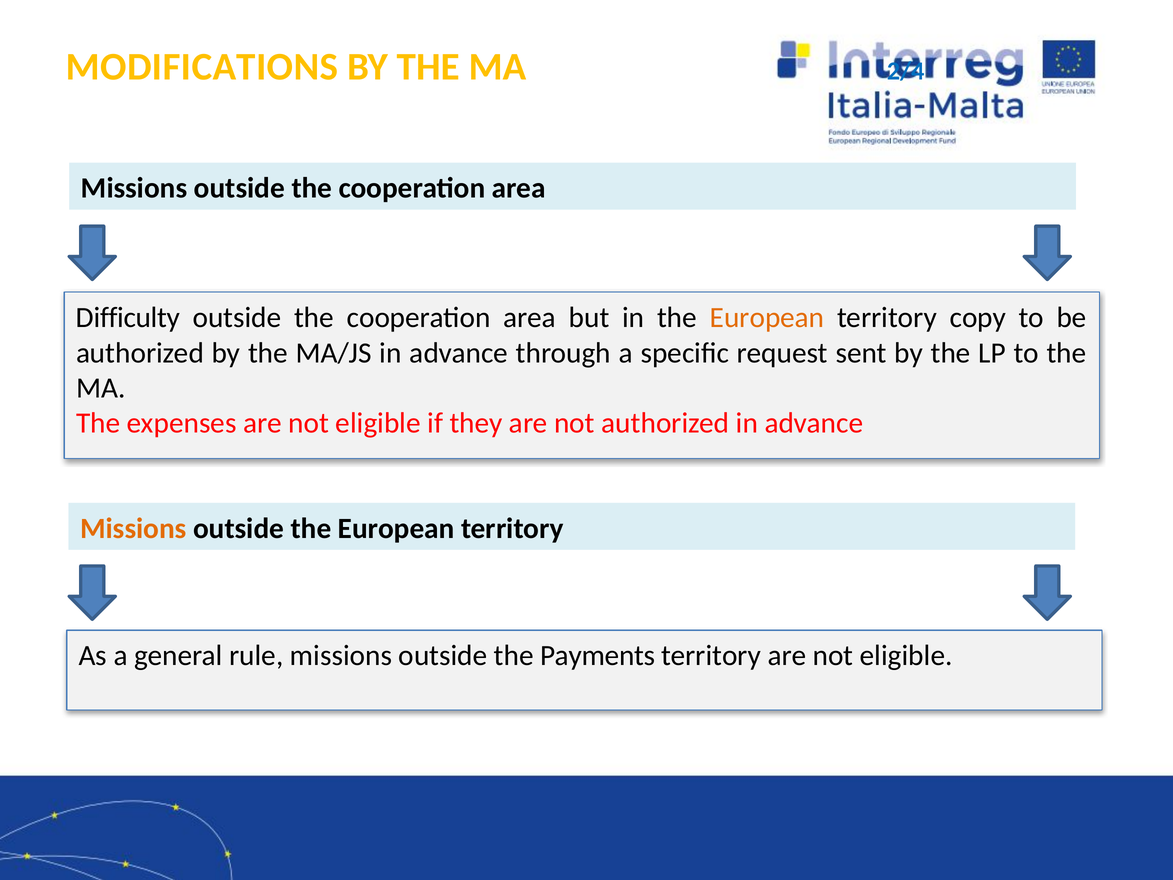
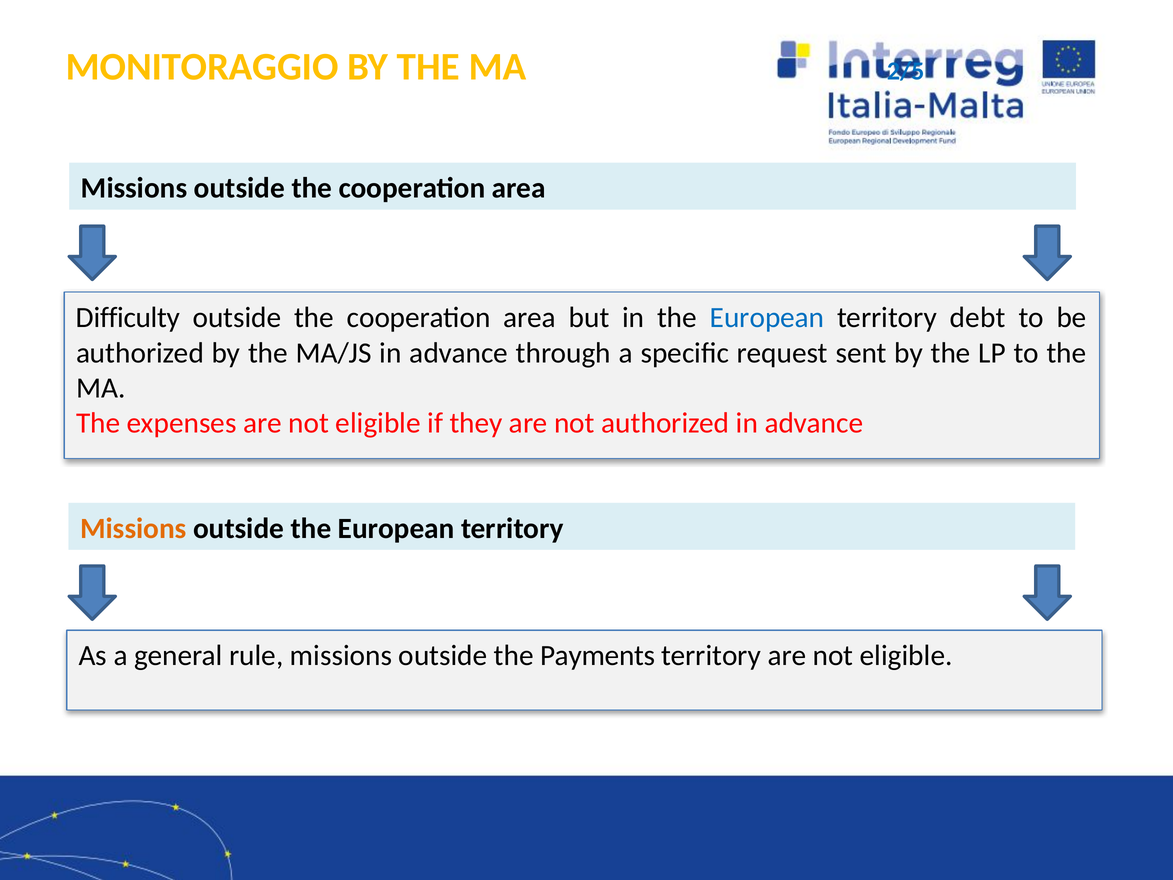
MODIFICATIONS: MODIFICATIONS -> MONITORAGGIO
2/4: 2/4 -> 2/5
European at (767, 318) colour: orange -> blue
copy: copy -> debt
